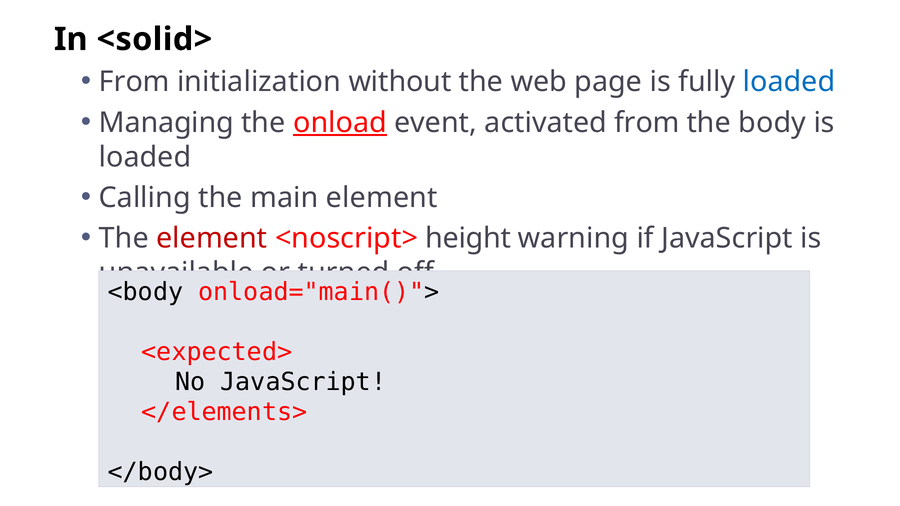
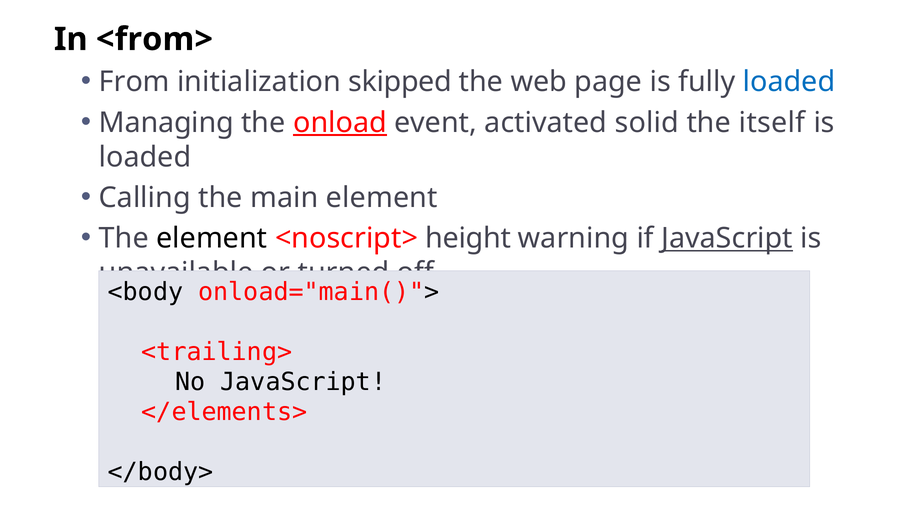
<solid>: <solid> -> <from>
without: without -> skipped
activated from: from -> solid
body: body -> itself
element at (212, 239) colour: red -> black
JavaScript at (727, 239) underline: none -> present
<expected>: <expected> -> <trailing>
